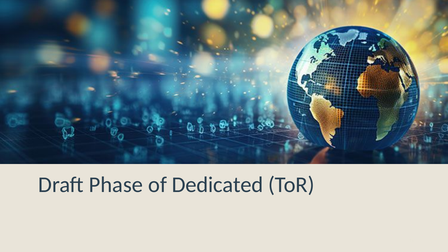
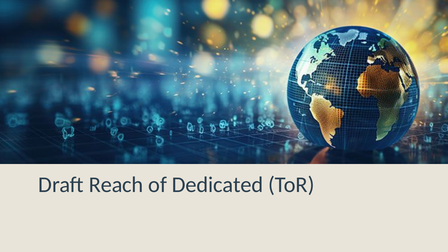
Phase: Phase -> Reach
